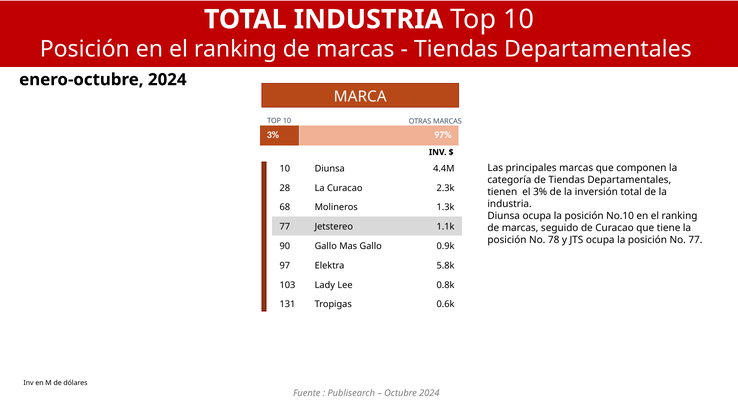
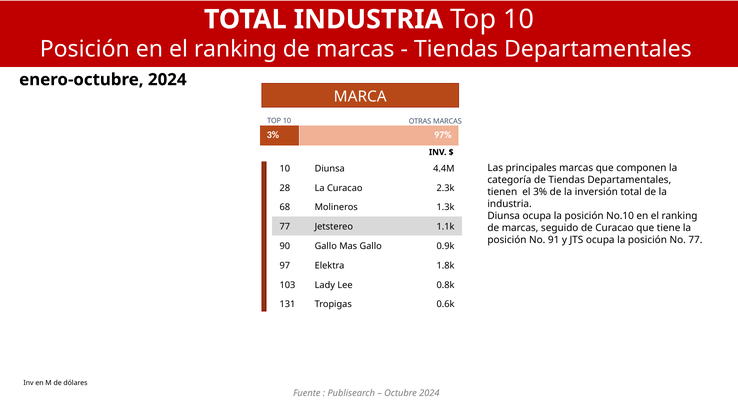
78: 78 -> 91
5.8k: 5.8k -> 1.8k
